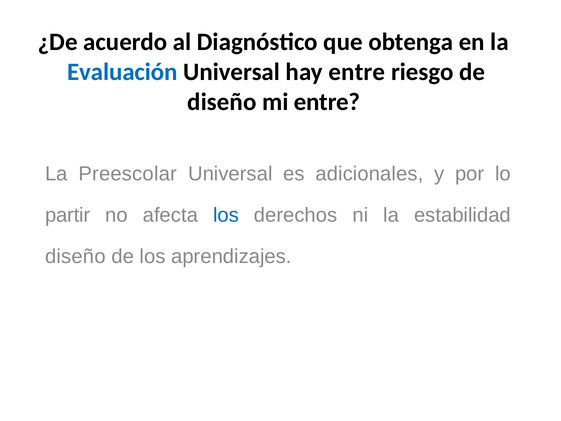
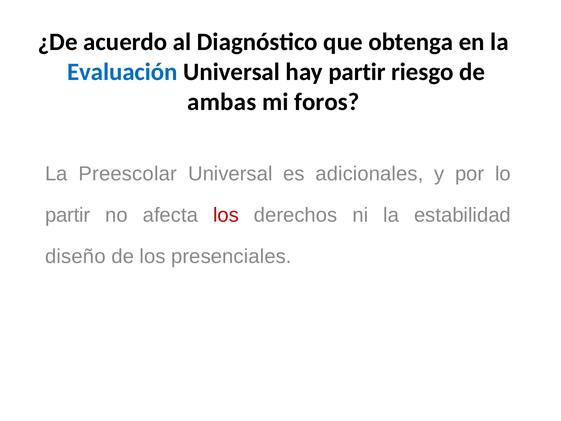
hay entre: entre -> partir
diseño at (222, 102): diseño -> ambas
mi entre: entre -> foros
los at (226, 215) colour: blue -> red
aprendizajes: aprendizajes -> presenciales
